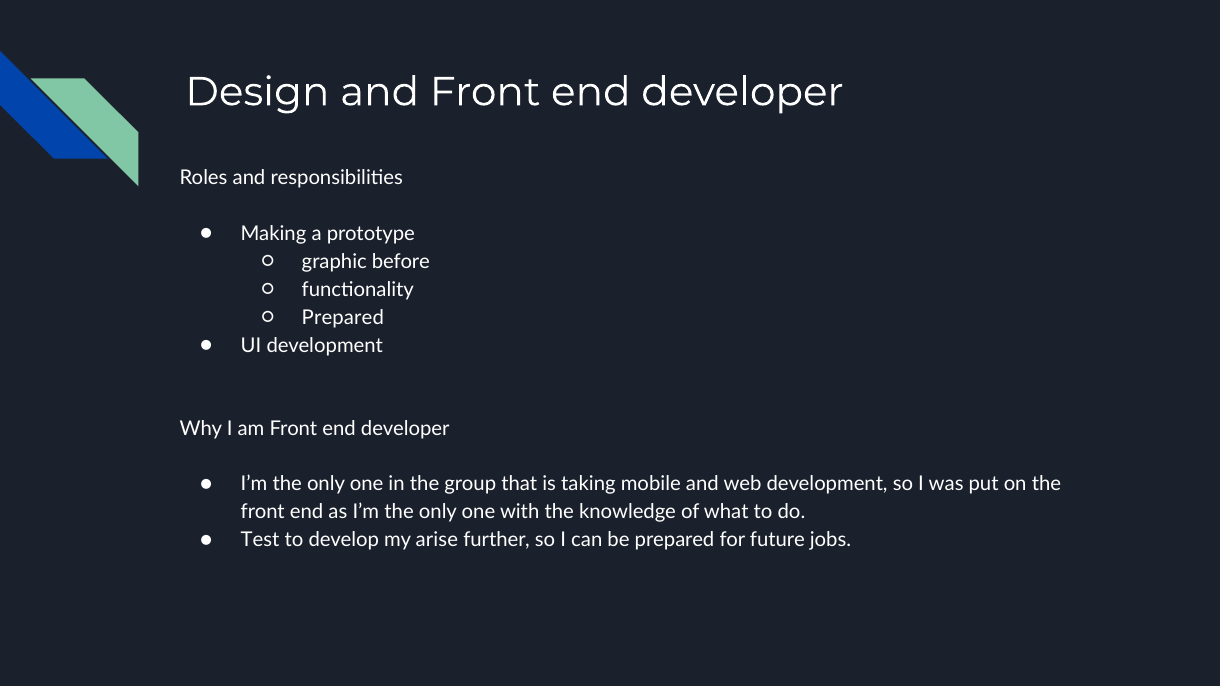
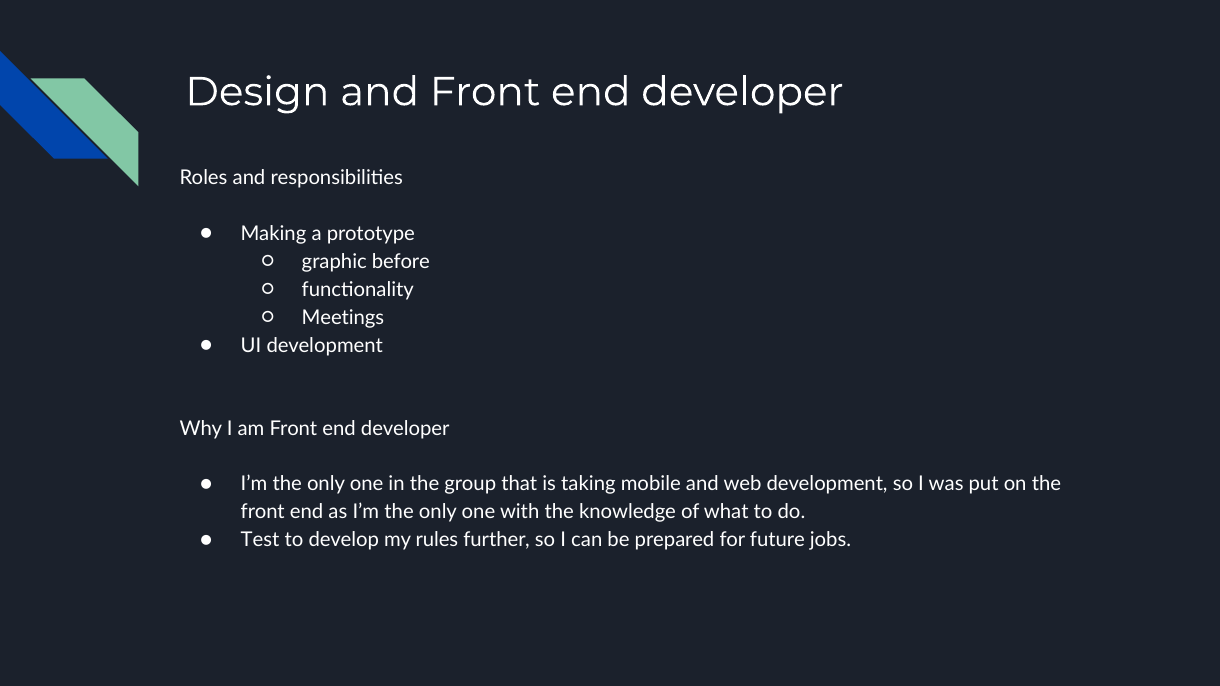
Prepared at (343, 318): Prepared -> Meetings
arise: arise -> rules
